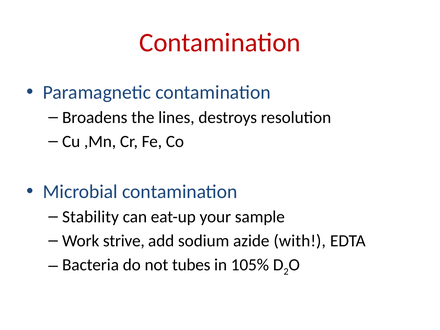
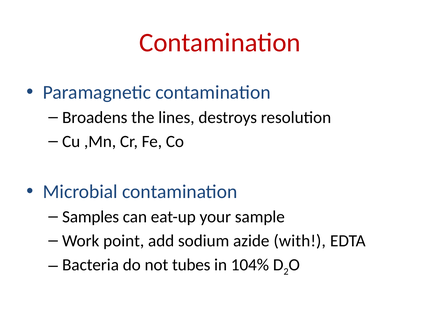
Stability: Stability -> Samples
strive: strive -> point
105%: 105% -> 104%
